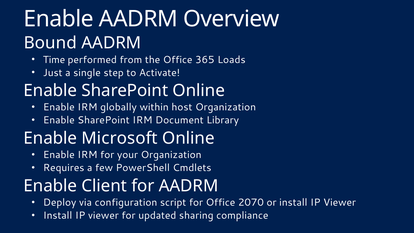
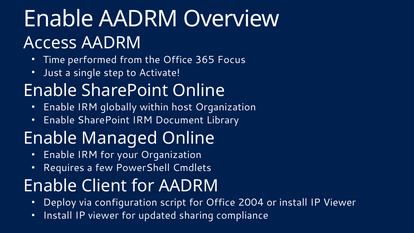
Bound: Bound -> Access
Loads: Loads -> Focus
Microsoft: Microsoft -> Managed
2070: 2070 -> 2004
